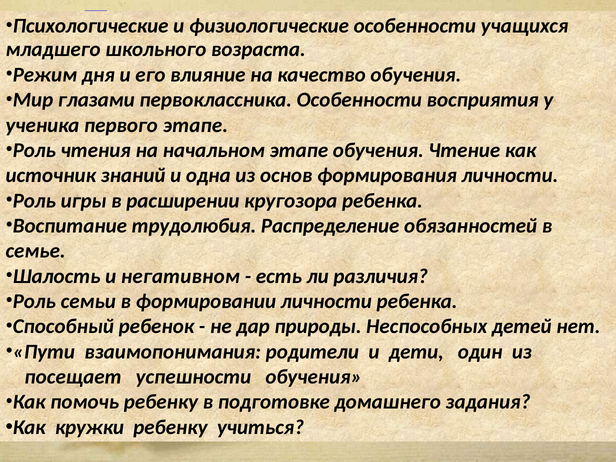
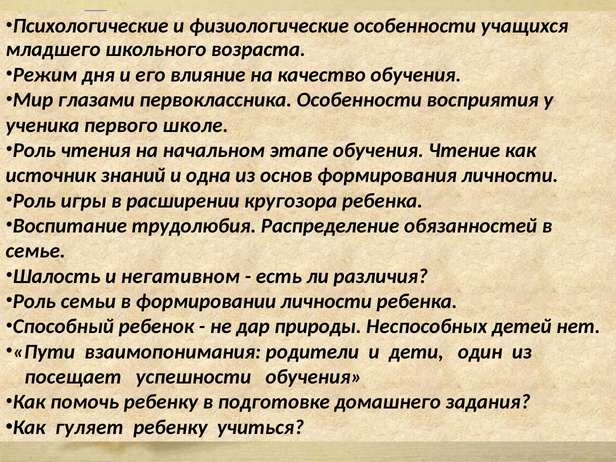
первого этапе: этапе -> школе
кружки: кружки -> гуляет
